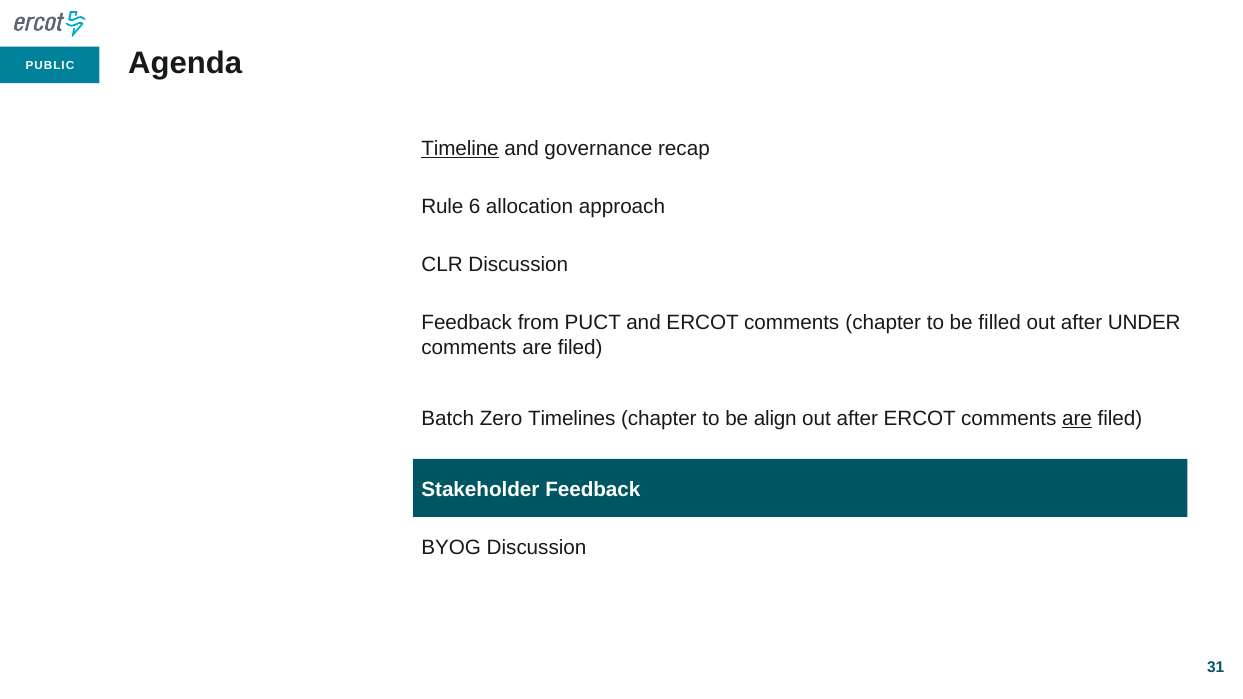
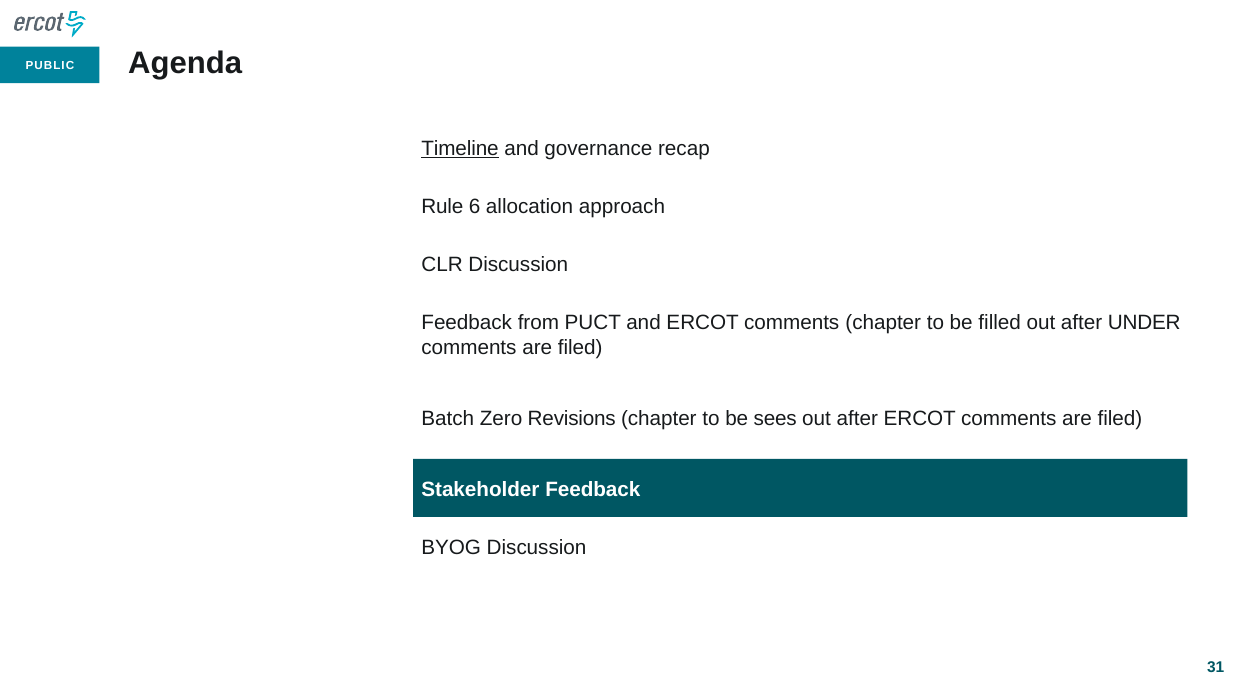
Timelines: Timelines -> Revisions
align: align -> sees
are at (1077, 419) underline: present -> none
